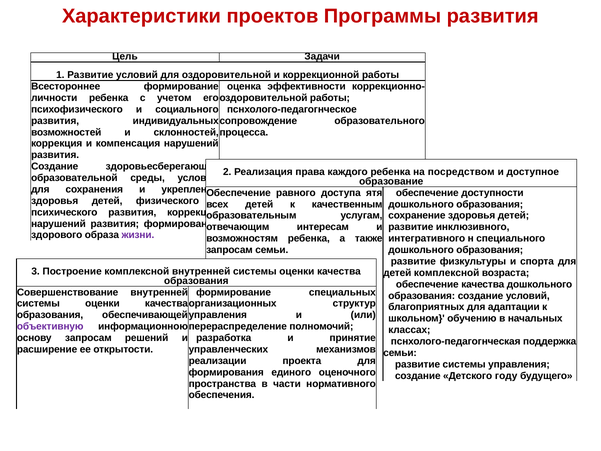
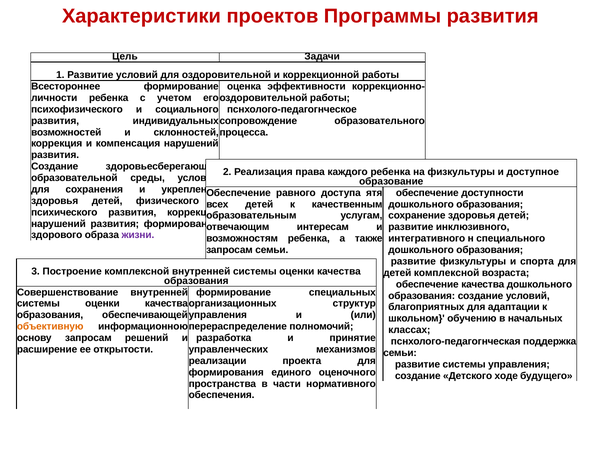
на посредством: посредством -> физкультуры
объективную colour: purple -> orange
году: году -> ходе
